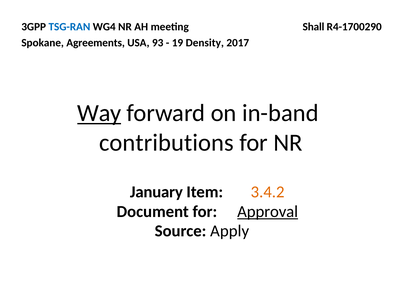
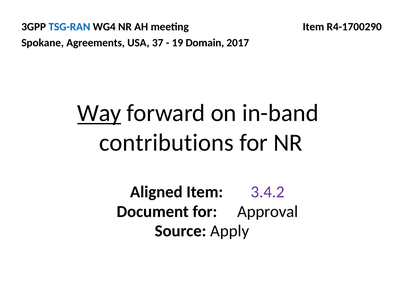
meeting Shall: Shall -> Item
93: 93 -> 37
Density: Density -> Domain
January: January -> Aligned
3.4.2 colour: orange -> purple
Approval underline: present -> none
